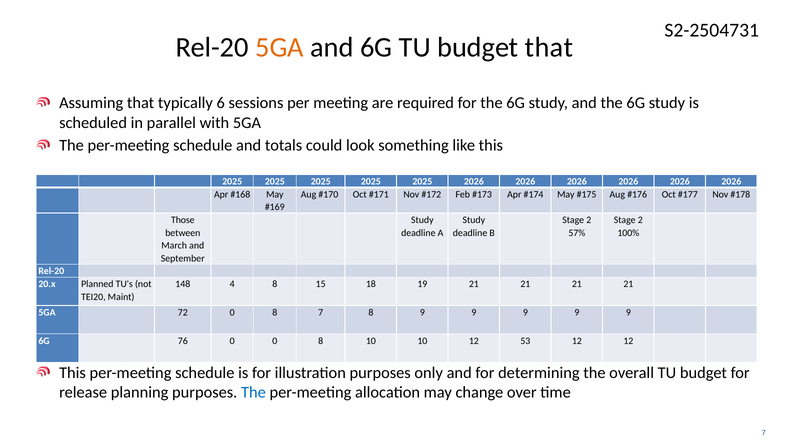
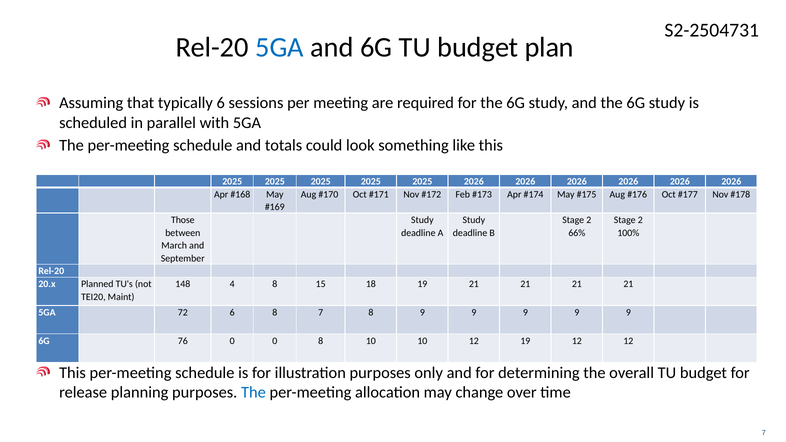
5GA at (279, 48) colour: orange -> blue
budget that: that -> plan
57%: 57% -> 66%
72 0: 0 -> 6
12 53: 53 -> 19
